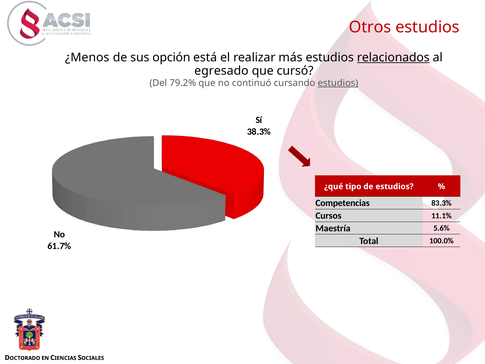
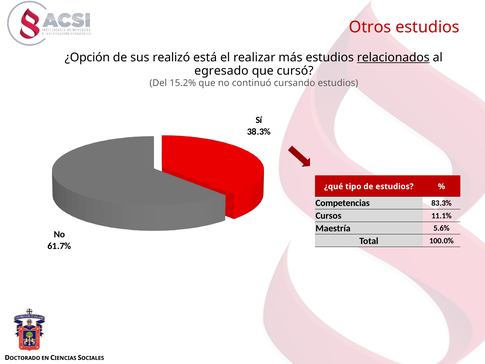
¿Menos: ¿Menos -> ¿Opción
opción: opción -> realizó
79.2%: 79.2% -> 15.2%
estudios at (338, 83) underline: present -> none
